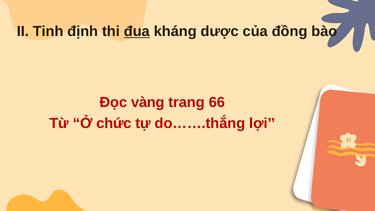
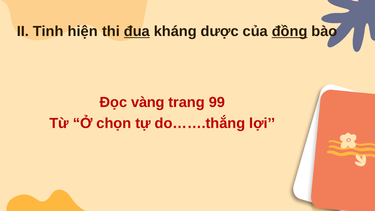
định: định -> hiện
đồng underline: none -> present
66: 66 -> 99
chức: chức -> chọn
